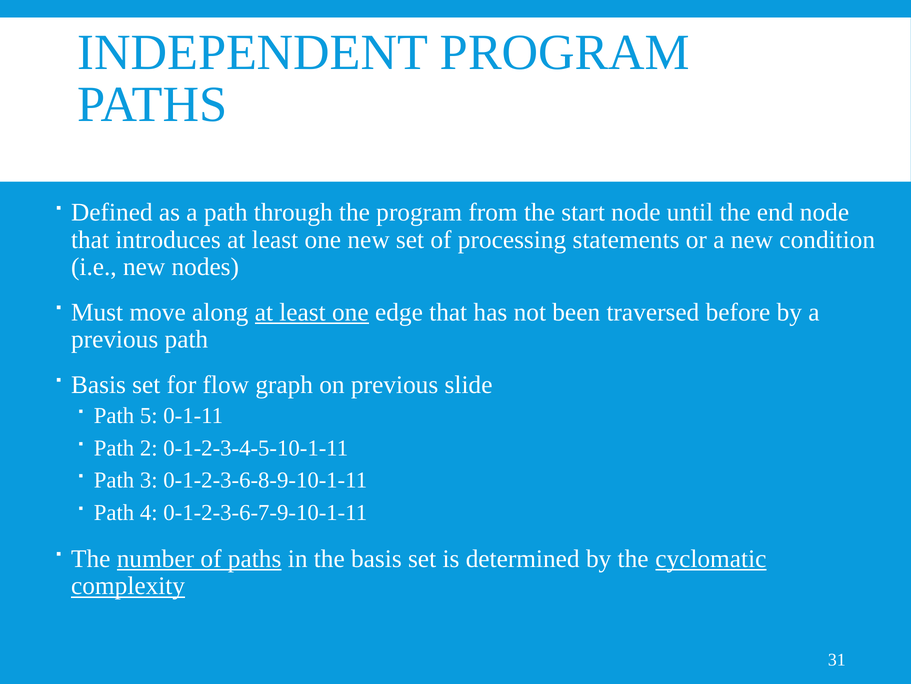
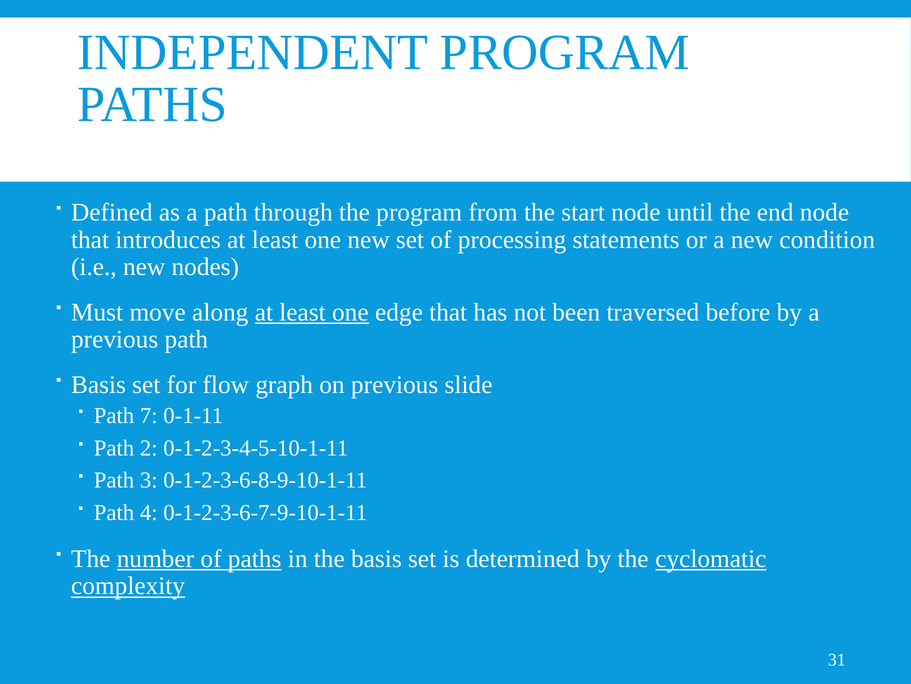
5: 5 -> 7
